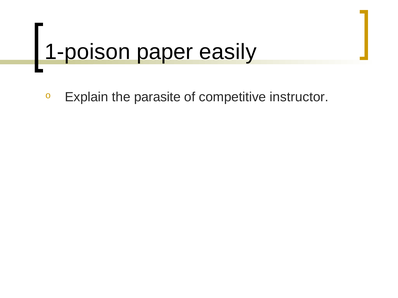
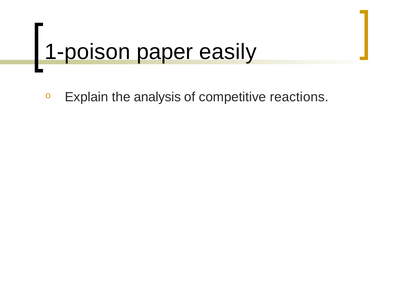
parasite: parasite -> analysis
instructor: instructor -> reactions
